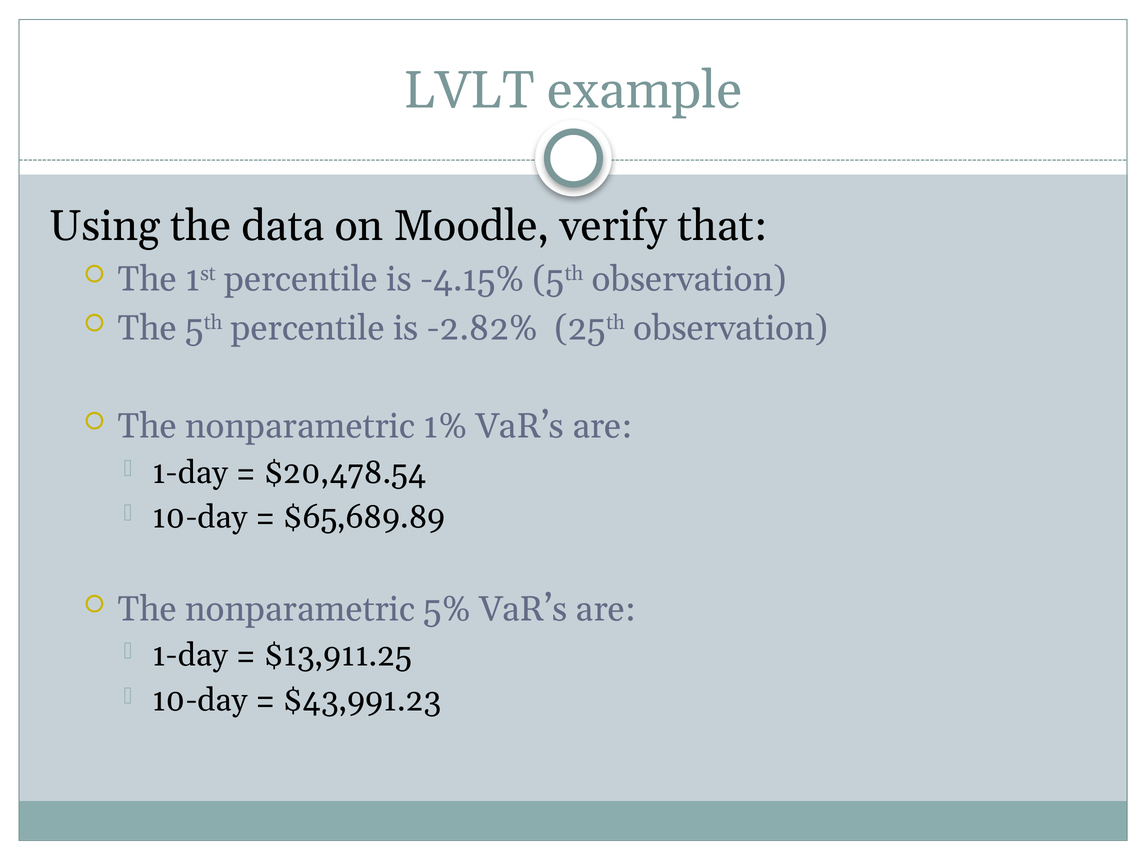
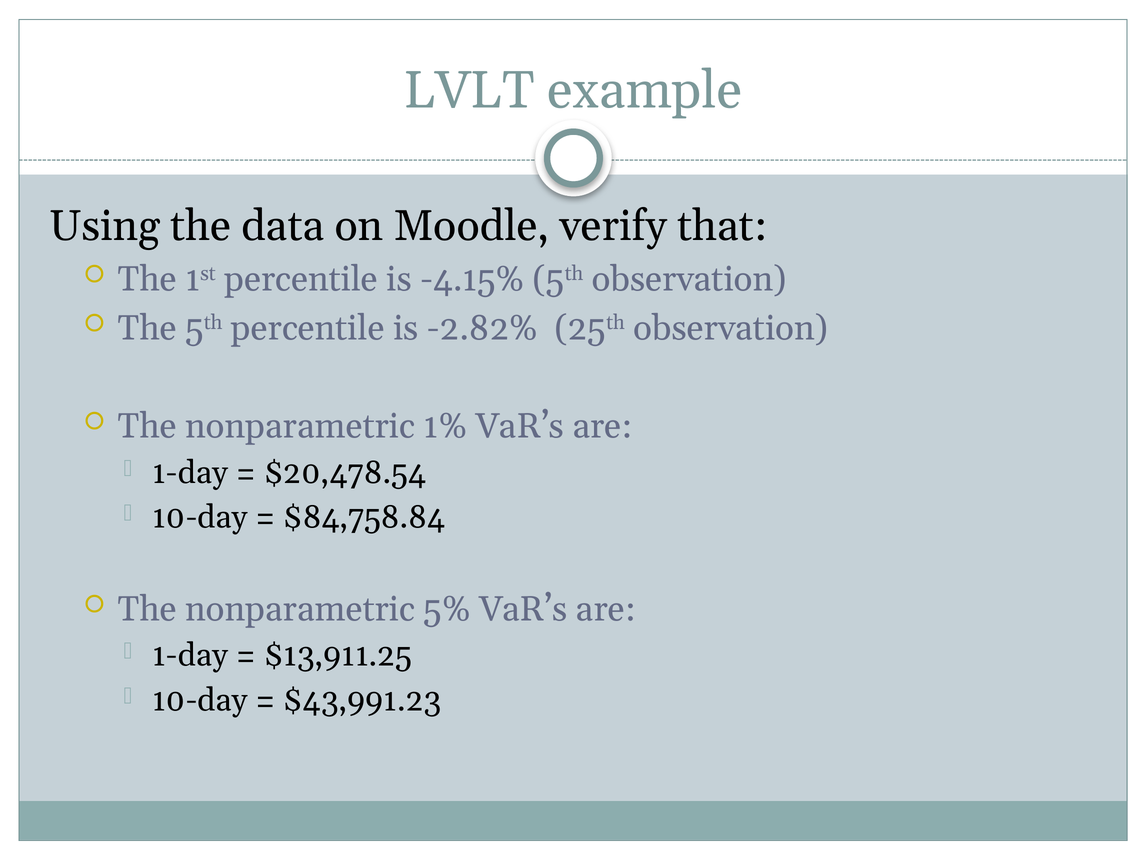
$65,689.89: $65,689.89 -> $84,758.84
